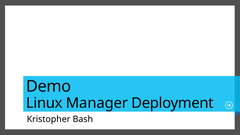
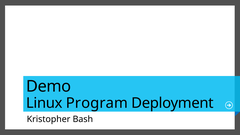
Manager: Manager -> Program
